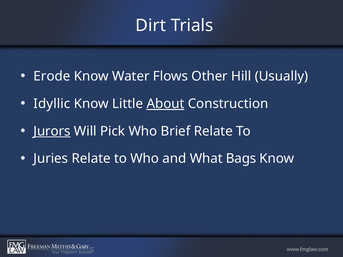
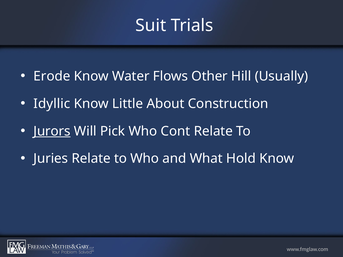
Dirt: Dirt -> Suit
About underline: present -> none
Brief: Brief -> Cont
Bags: Bags -> Hold
